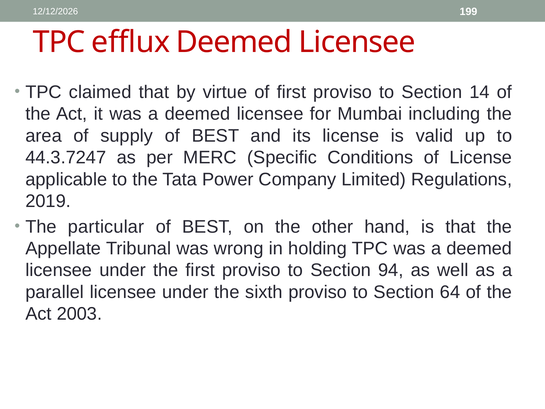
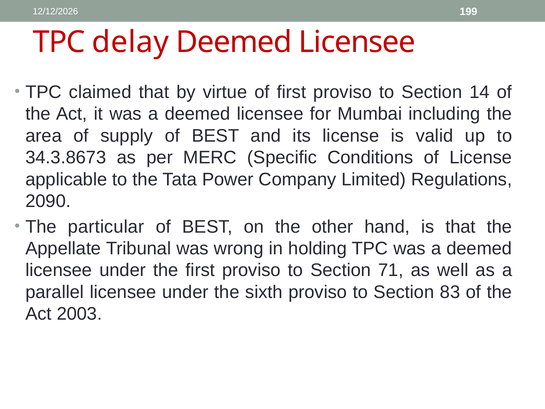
efflux: efflux -> delay
44.3.7247: 44.3.7247 -> 34.3.8673
2019: 2019 -> 2090
94: 94 -> 71
64: 64 -> 83
